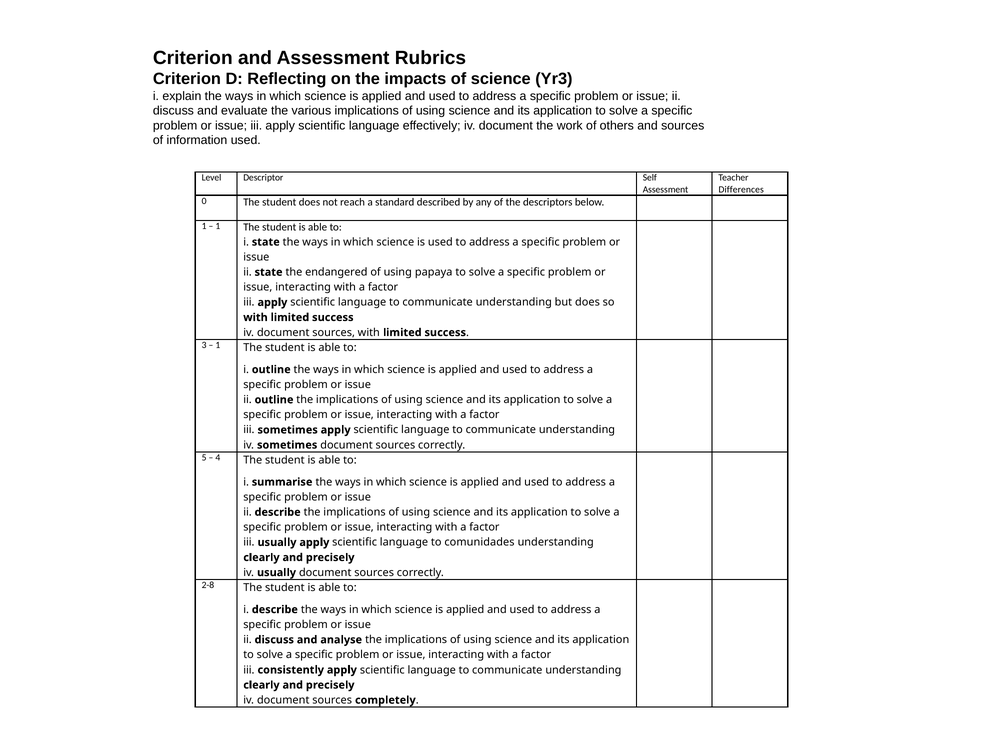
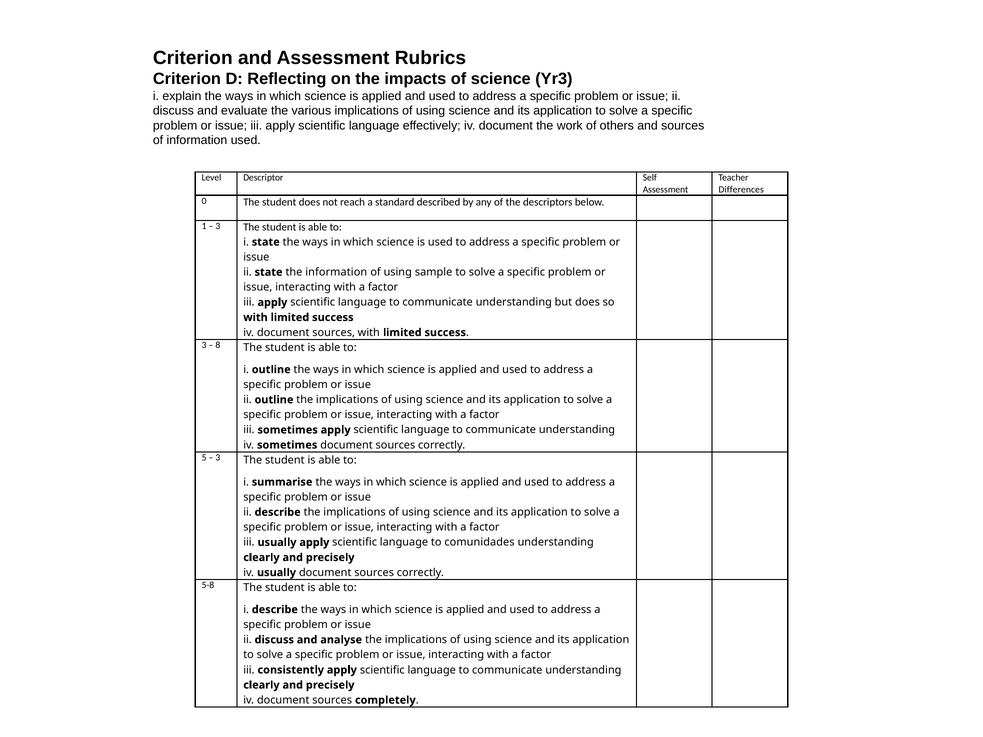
1 at (218, 226): 1 -> 3
the endangered: endangered -> information
papaya: papaya -> sample
1 at (218, 345): 1 -> 8
4 at (218, 458): 4 -> 3
2-8: 2-8 -> 5-8
